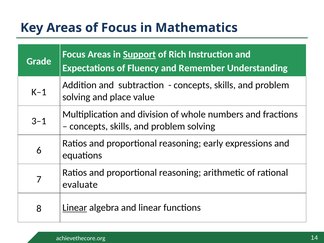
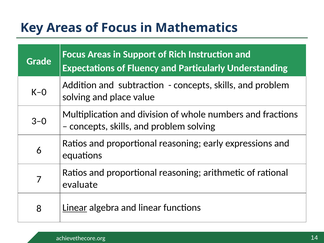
Support underline: present -> none
Remember: Remember -> Particularly
K–1: K–1 -> K–0
3–1: 3–1 -> 3–0
